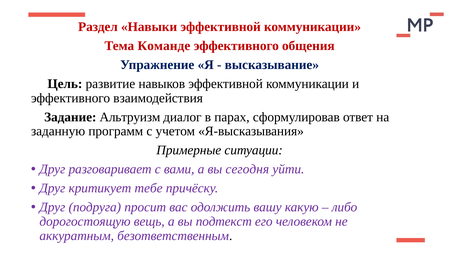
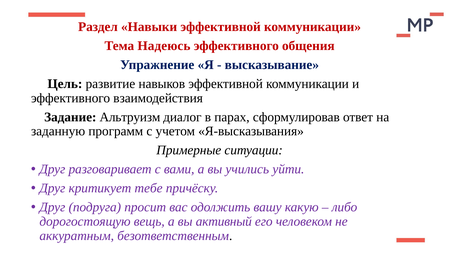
Команде: Команде -> Надеюсь
сегодня: сегодня -> учились
подтекст: подтекст -> активный
